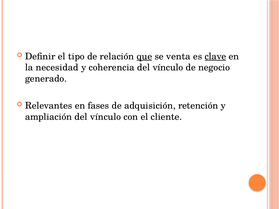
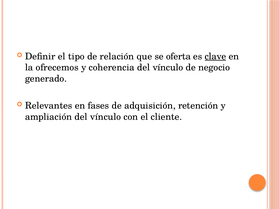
que underline: present -> none
venta: venta -> oferta
necesidad: necesidad -> ofrecemos
